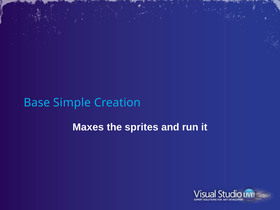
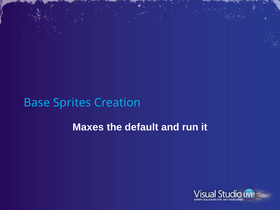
Simple: Simple -> Sprites
sprites: sprites -> default
